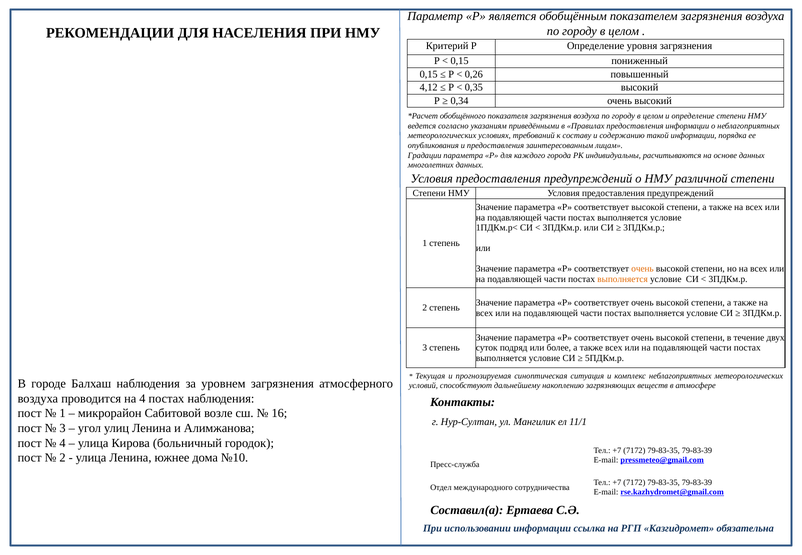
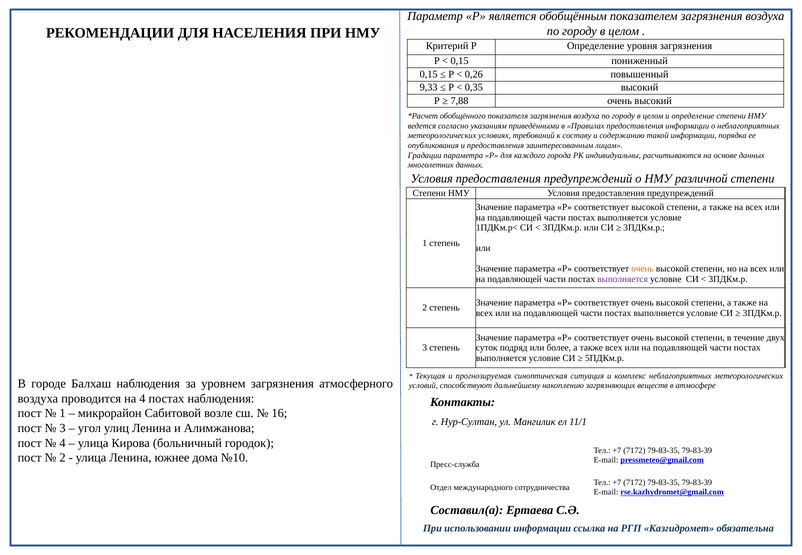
4,12: 4,12 -> 9,33
0,34: 0,34 -> 7,88
выполняется at (623, 279) colour: orange -> purple
